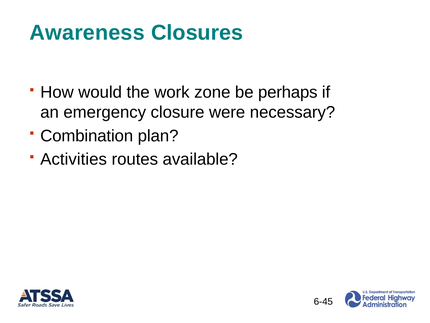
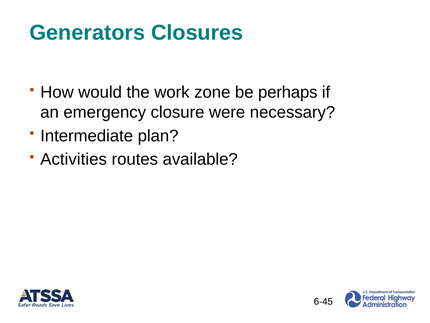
Awareness: Awareness -> Generators
Combination: Combination -> Intermediate
